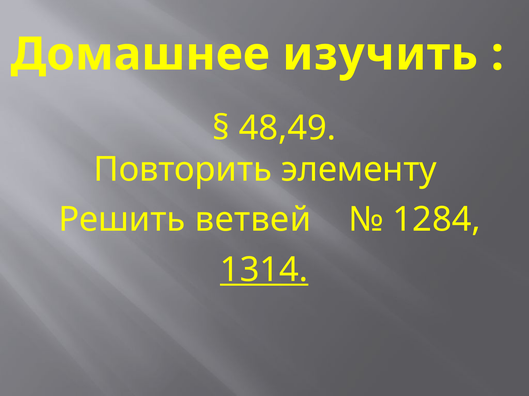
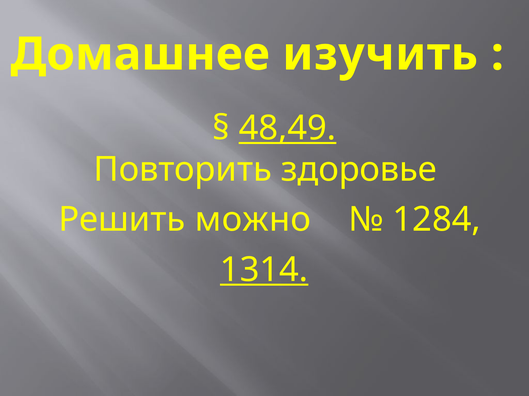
48,49 underline: none -> present
элементу: элементу -> здоровье
ветвей: ветвей -> можно
